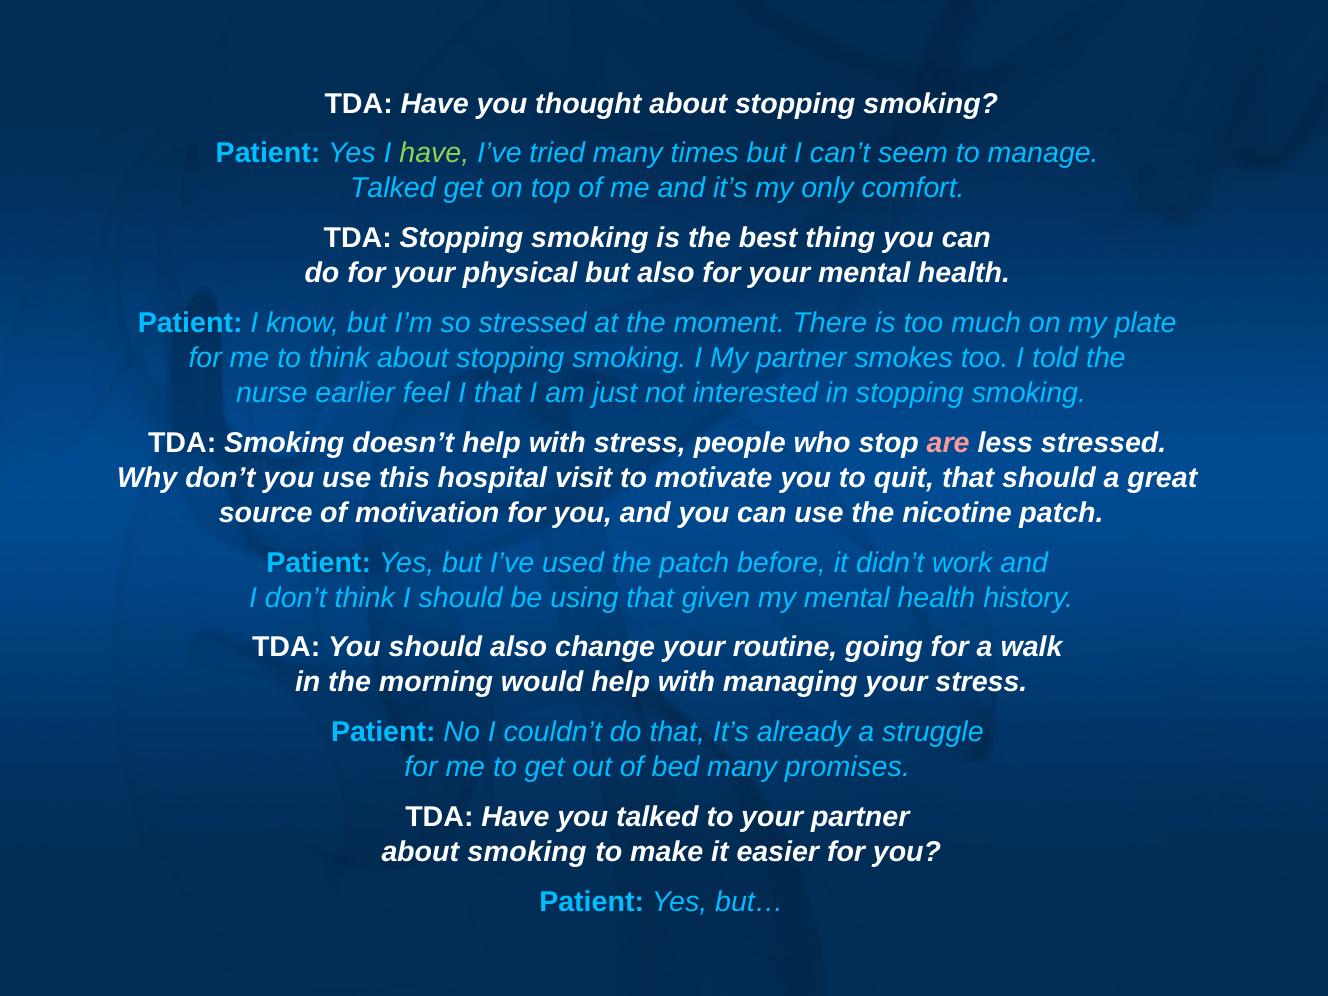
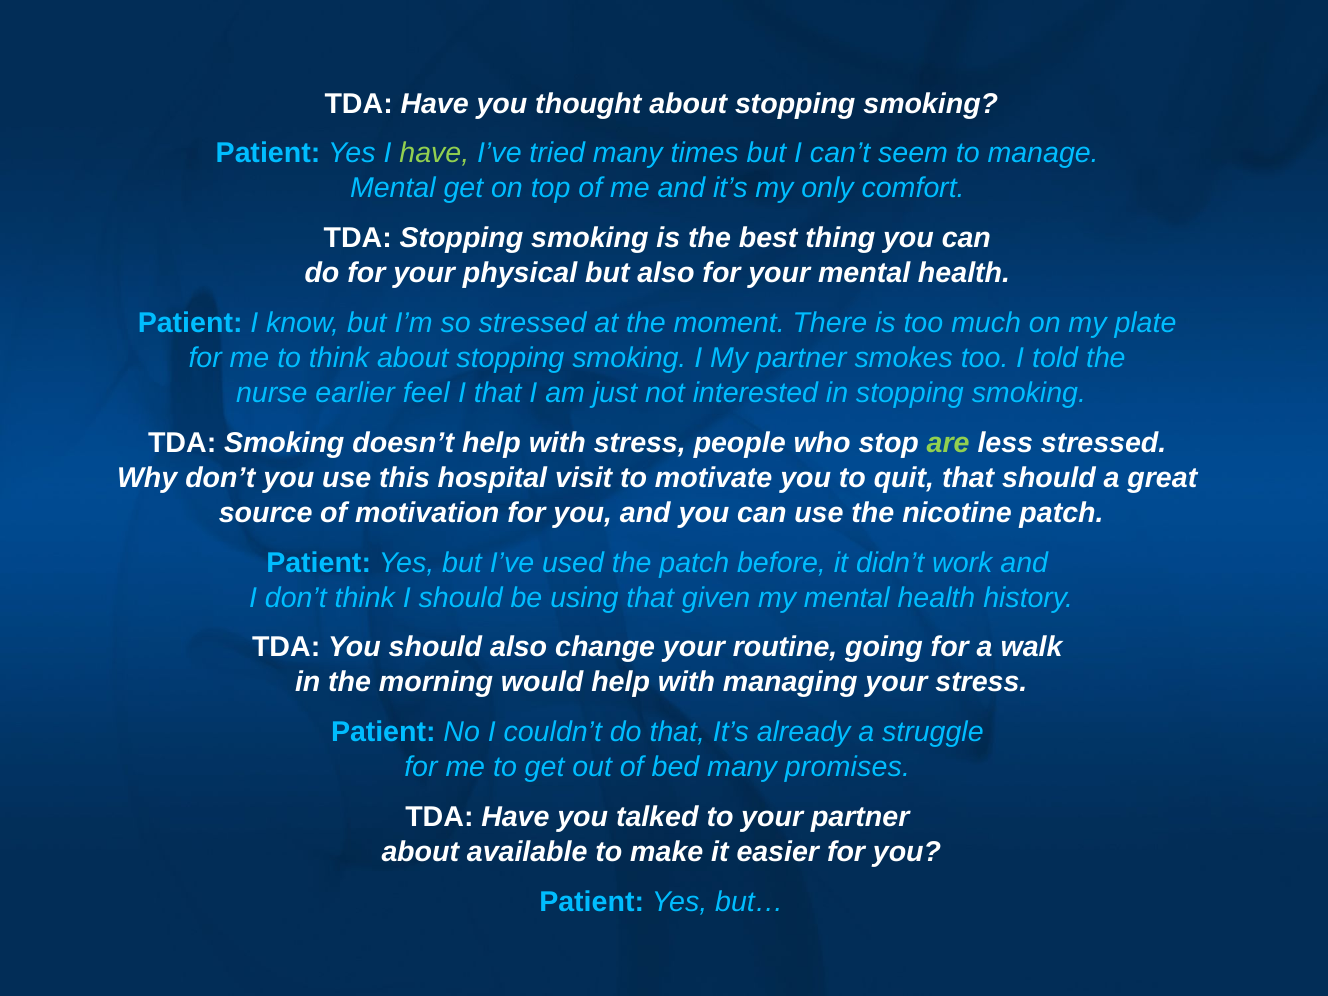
Talked at (393, 188): Talked -> Mental
are colour: pink -> light green
about smoking: smoking -> available
